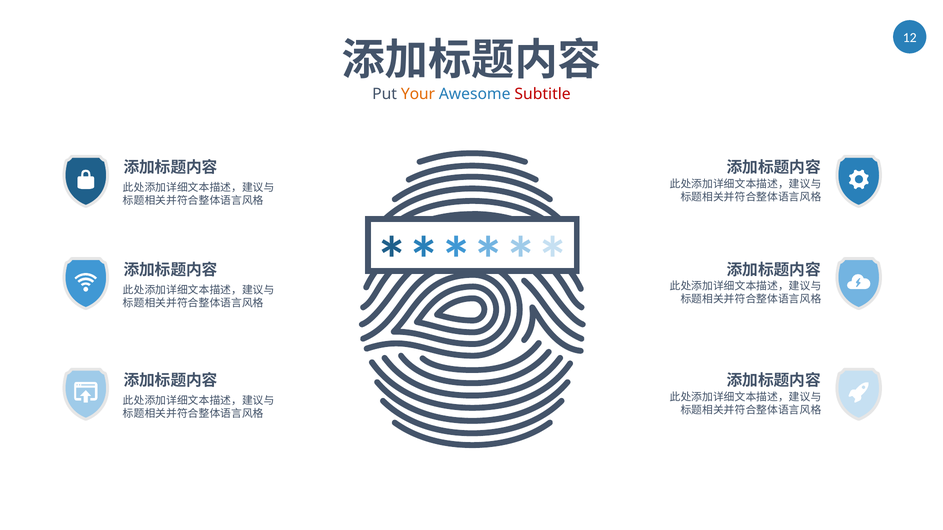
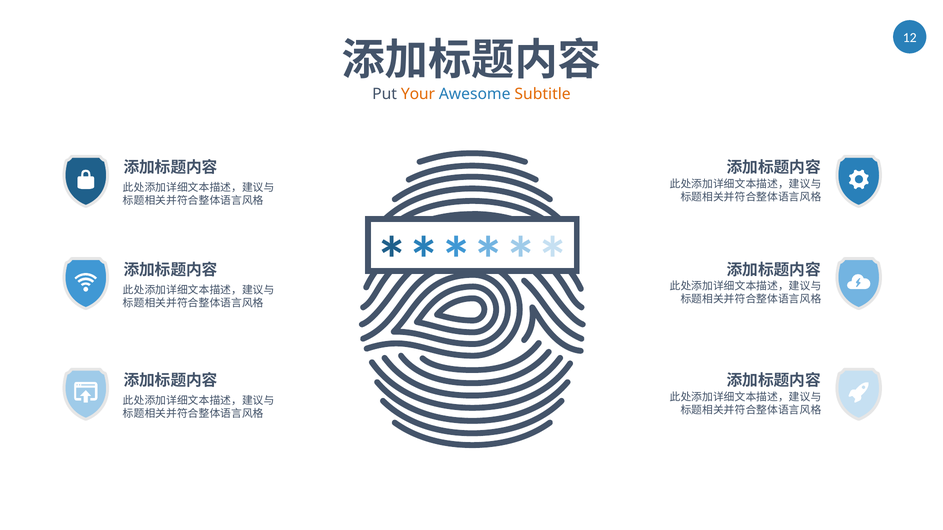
Subtitle colour: red -> orange
